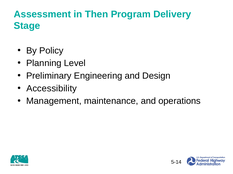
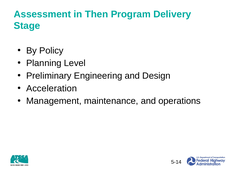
Accessibility: Accessibility -> Acceleration
